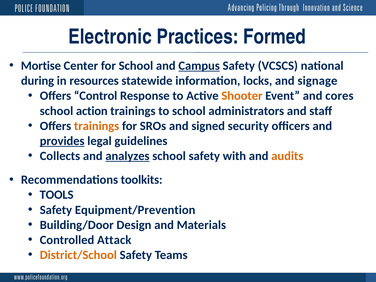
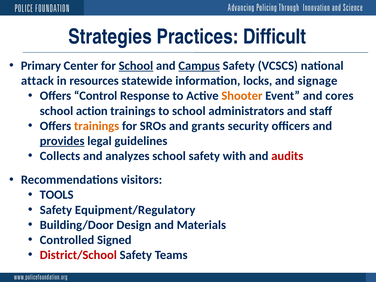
Electronic: Electronic -> Strategies
Formed: Formed -> Difficult
Mortise: Mortise -> Primary
School at (136, 66) underline: none -> present
during: during -> attack
signed: signed -> grants
analyzes underline: present -> none
audits colour: orange -> red
toolkits: toolkits -> visitors
Equipment/Prevention: Equipment/Prevention -> Equipment/Regulatory
Attack: Attack -> Signed
District/School colour: orange -> red
